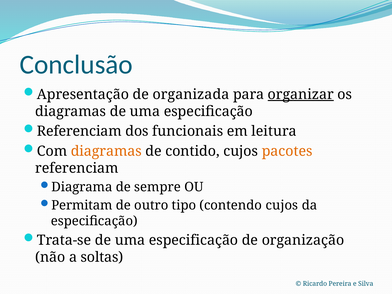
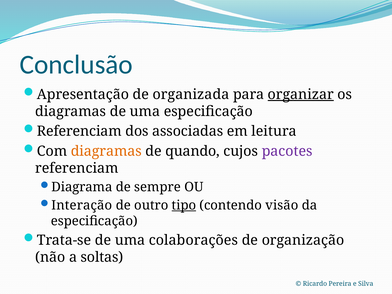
funcionais: funcionais -> associadas
contido: contido -> quando
pacotes colour: orange -> purple
Permitam: Permitam -> Interação
tipo underline: none -> present
contendo cujos: cujos -> visão
Trata-se de uma especificação: especificação -> colaborações
